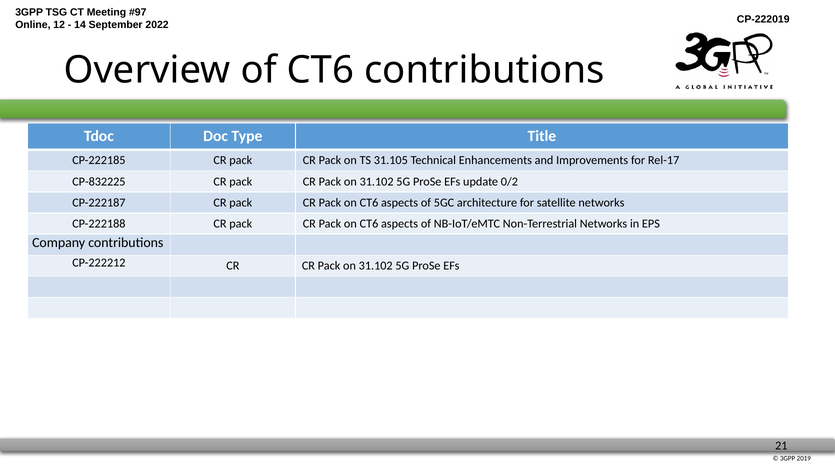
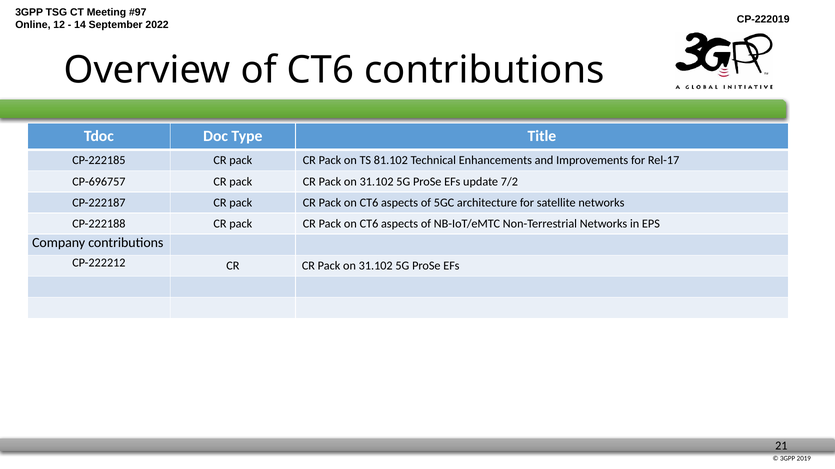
31.105: 31.105 -> 81.102
CP-832225: CP-832225 -> CP-696757
0/2: 0/2 -> 7/2
